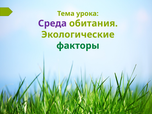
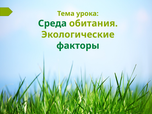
Среда colour: purple -> green
